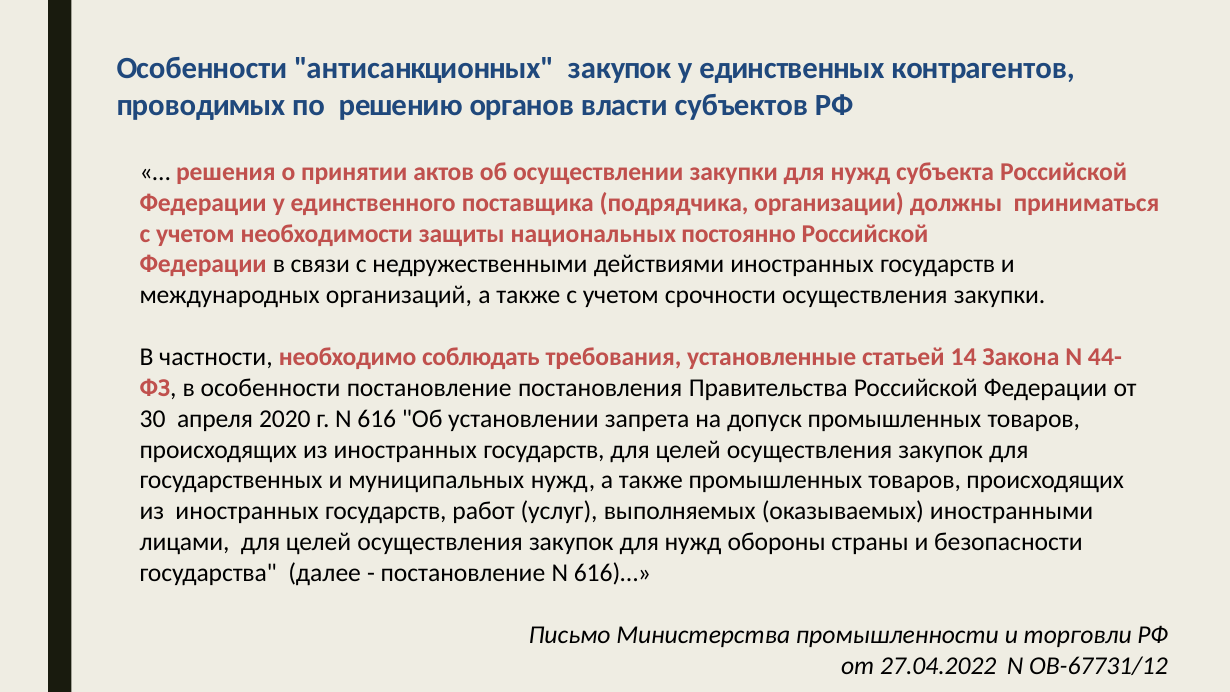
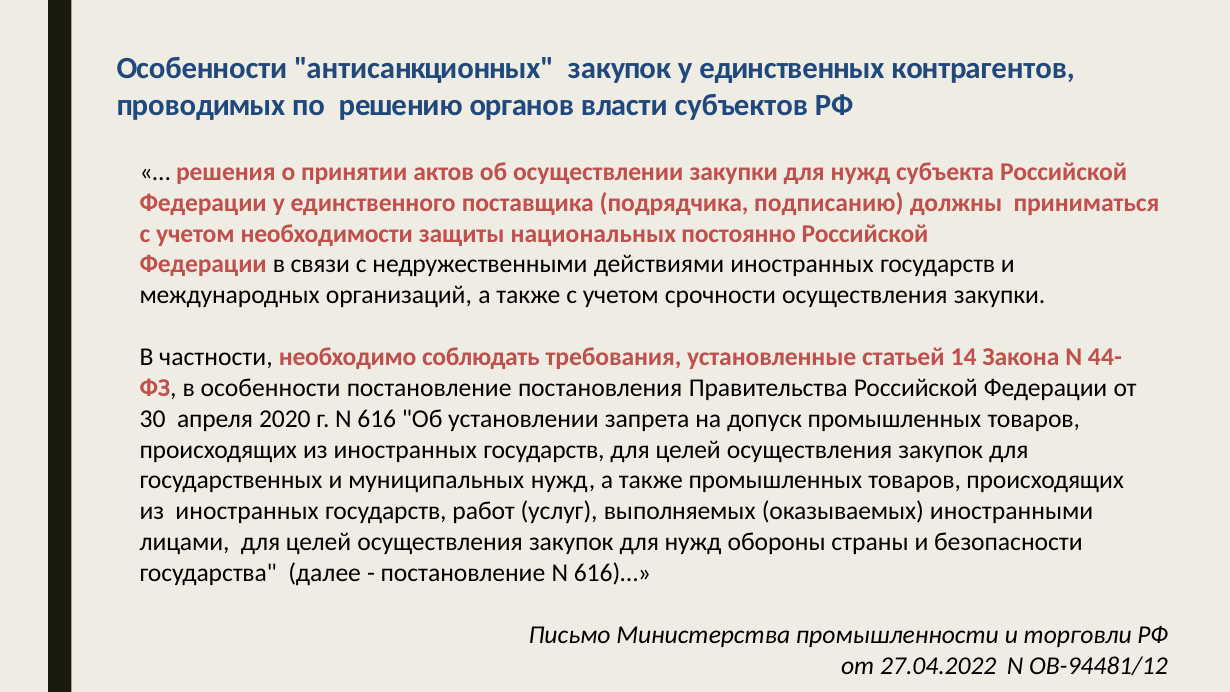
организации: организации -> подписанию
ОВ-67731/12: ОВ-67731/12 -> ОВ-94481/12
